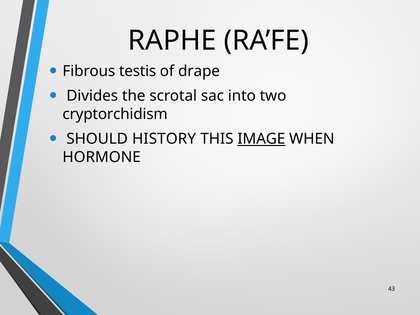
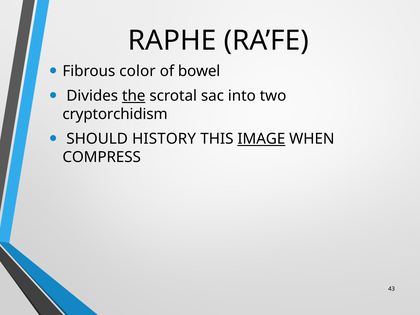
testis: testis -> color
drape: drape -> bowel
the underline: none -> present
HORMONE: HORMONE -> COMPRESS
